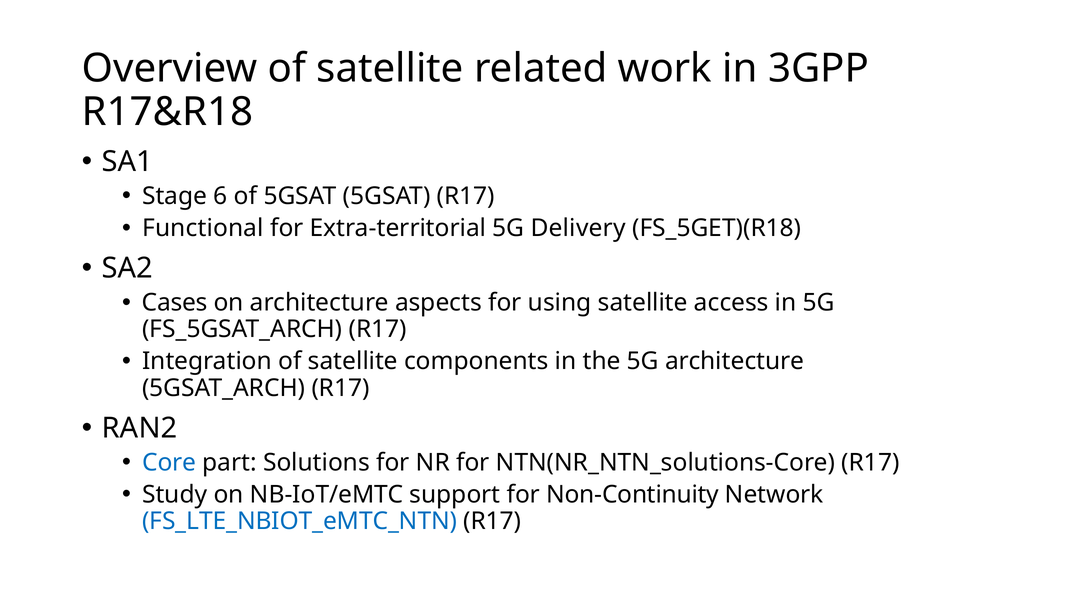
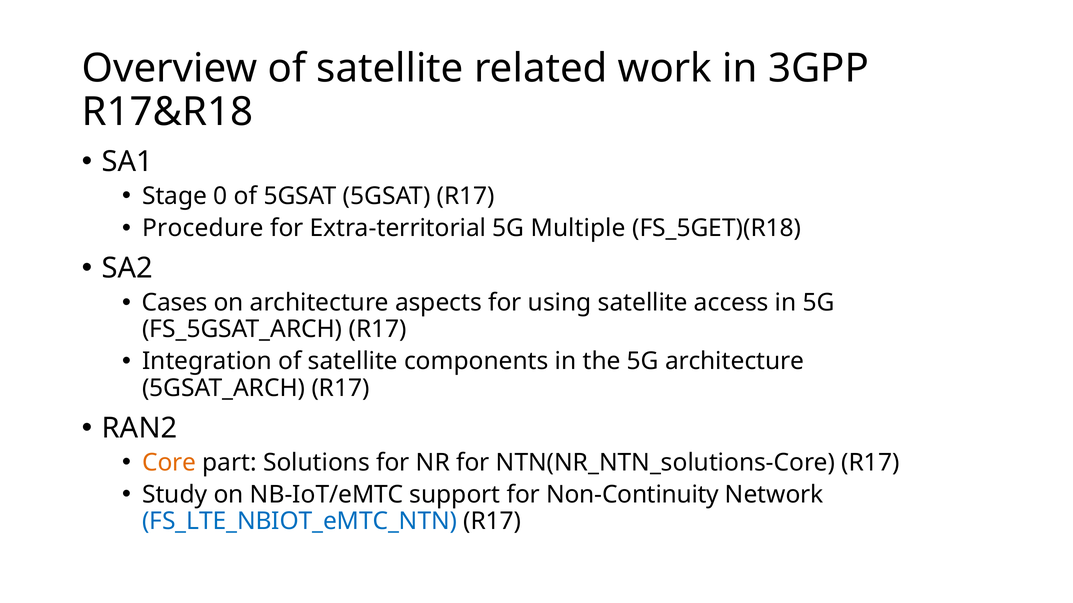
6: 6 -> 0
Functional: Functional -> Procedure
Delivery: Delivery -> Multiple
Core colour: blue -> orange
